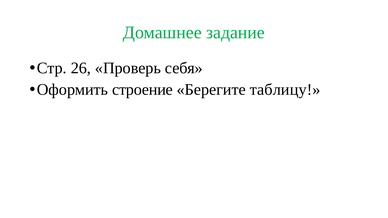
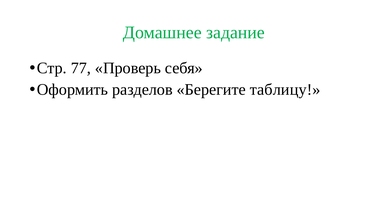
26: 26 -> 77
строение: строение -> разделов
